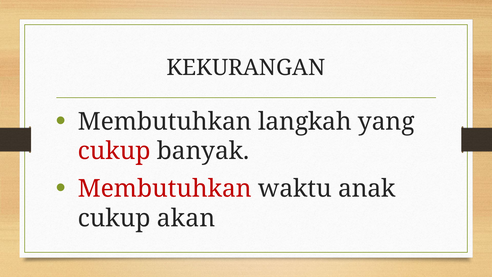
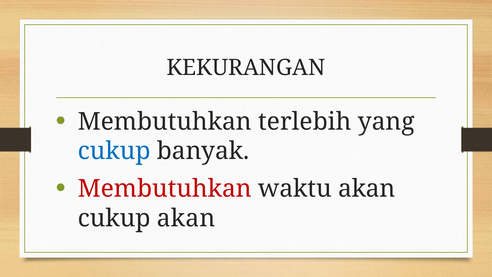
langkah: langkah -> terlebih
cukup at (114, 151) colour: red -> blue
waktu anak: anak -> akan
